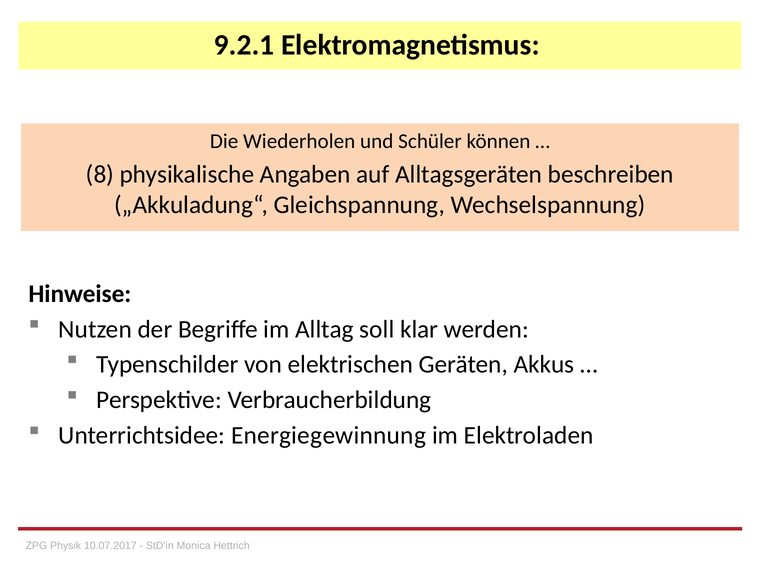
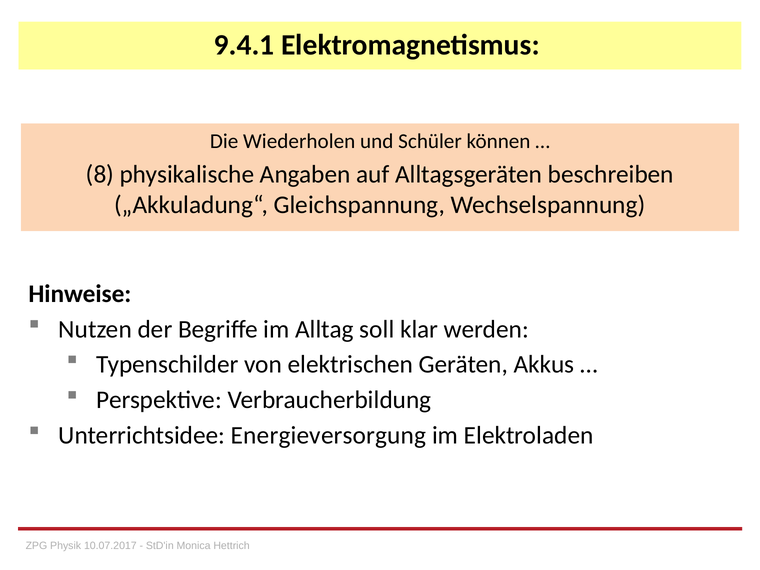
9.2.1: 9.2.1 -> 9.4.1
Energiegewinnung: Energiegewinnung -> Energieversorgung
